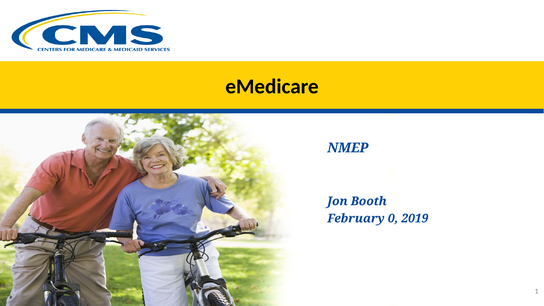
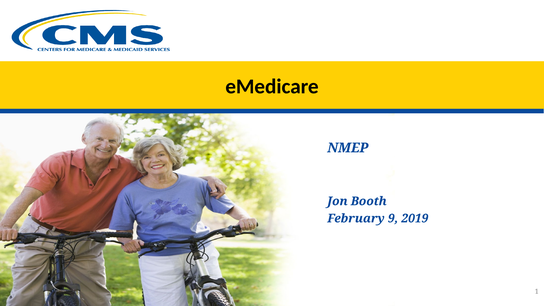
0: 0 -> 9
